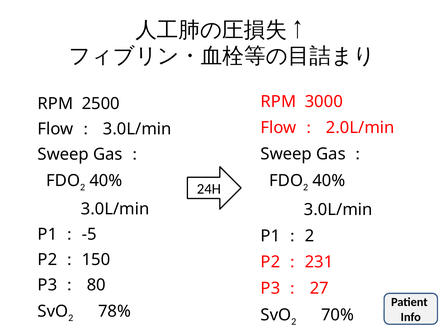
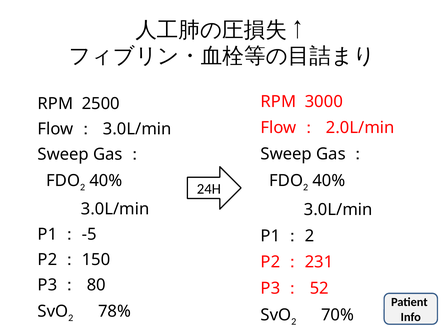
27: 27 -> 52
